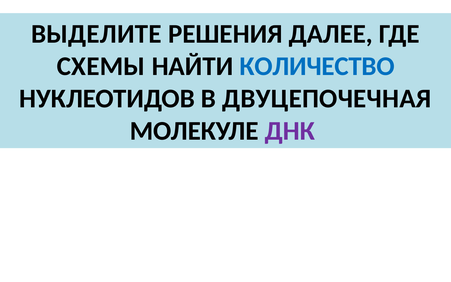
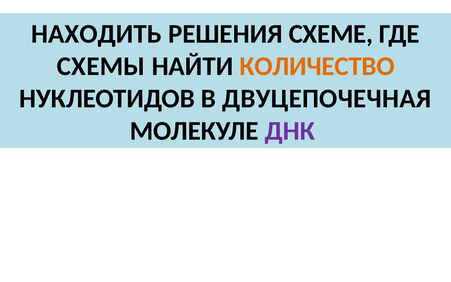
ВЫДЕЛИТЕ: ВЫДЕЛИТЕ -> НАХОДИТЬ
ДАЛЕЕ: ДАЛЕЕ -> СХЕМЕ
КОЛИЧЕСТВО colour: blue -> orange
